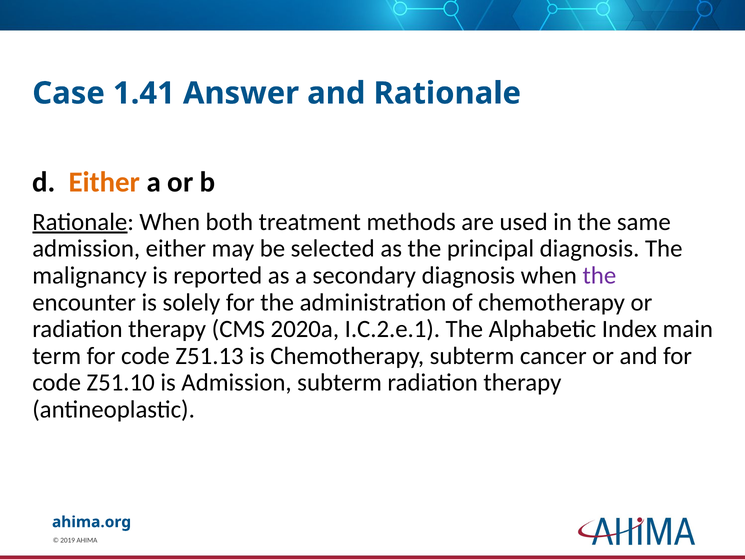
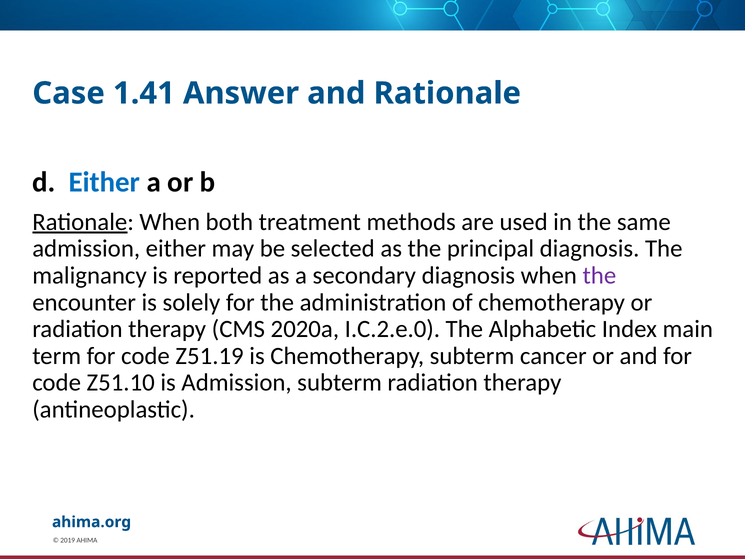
Either at (104, 182) colour: orange -> blue
I.C.2.e.1: I.C.2.e.1 -> I.C.2.e.0
Z51.13: Z51.13 -> Z51.19
